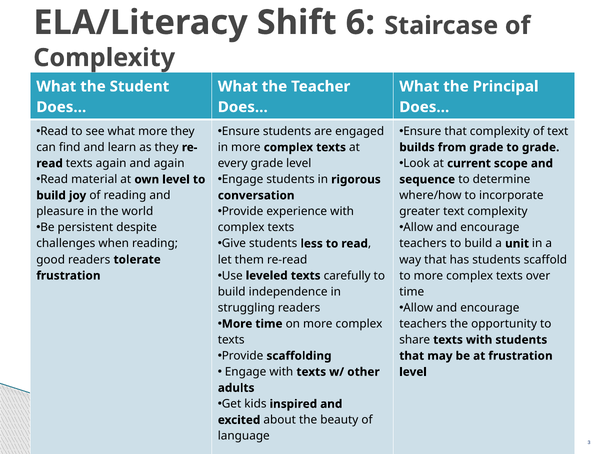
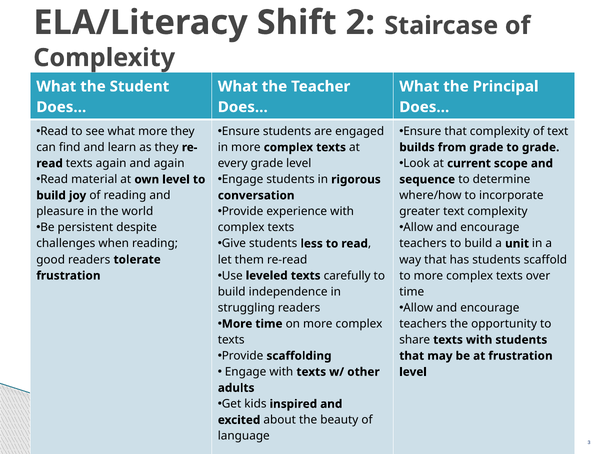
6: 6 -> 2
